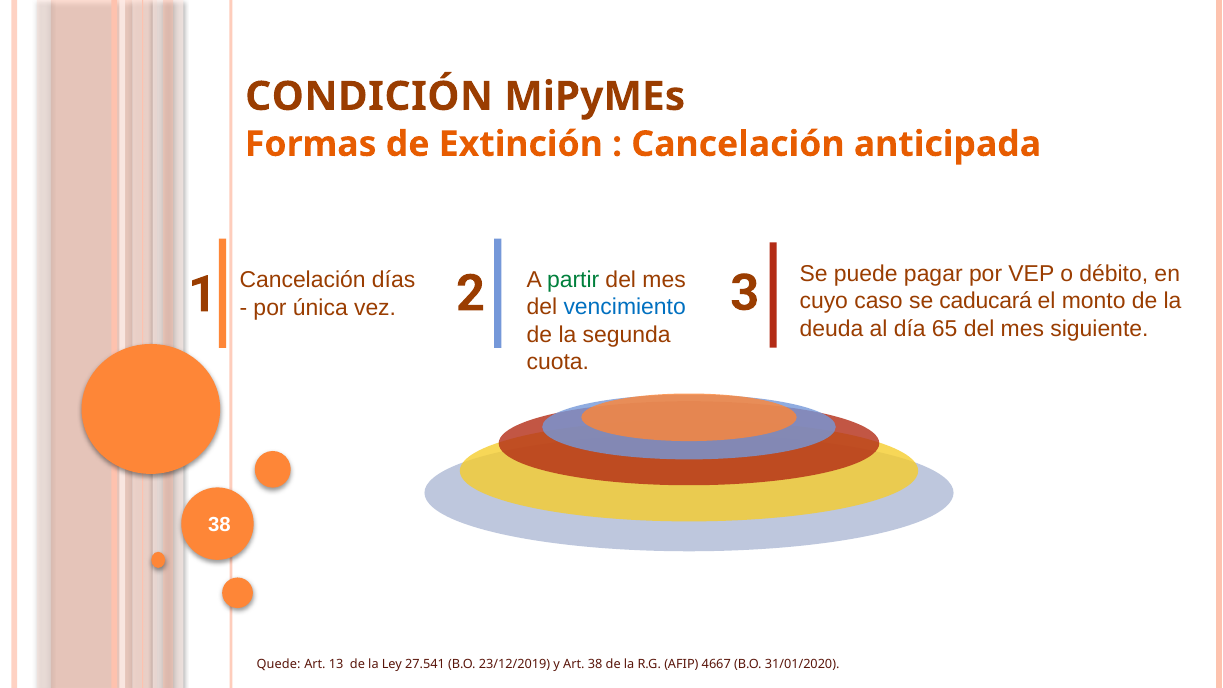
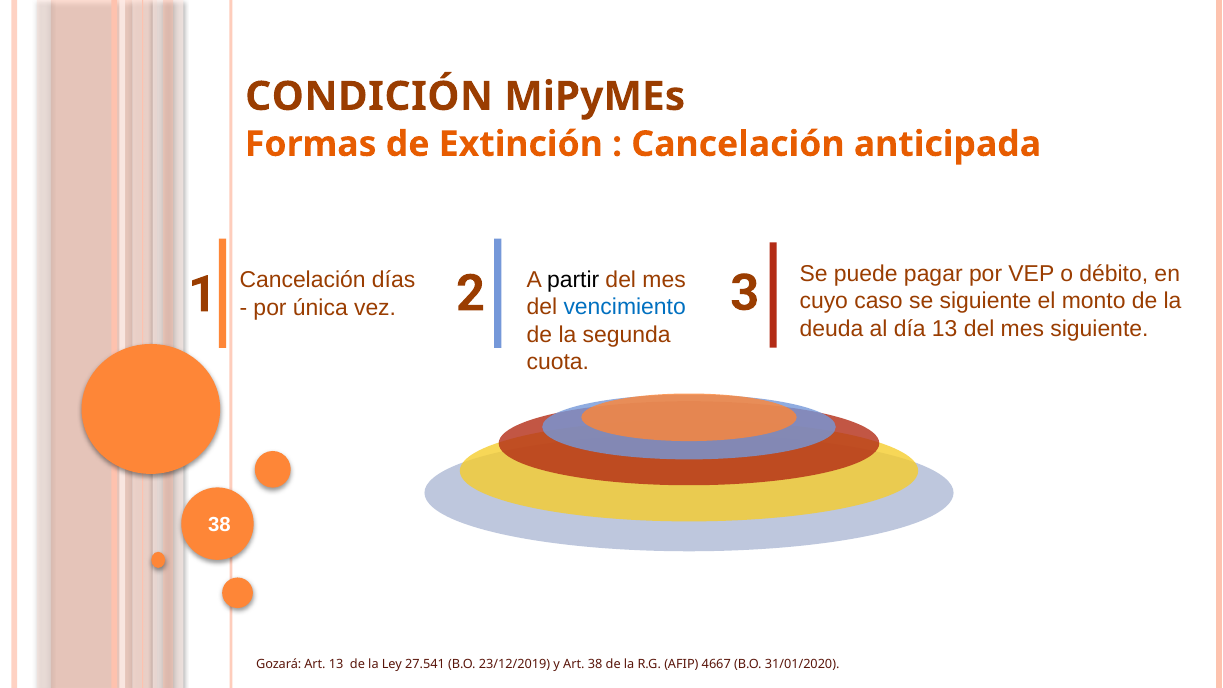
partir colour: green -> black
se caducará: caducará -> siguiente
día 65: 65 -> 13
Quede: Quede -> Gozará
